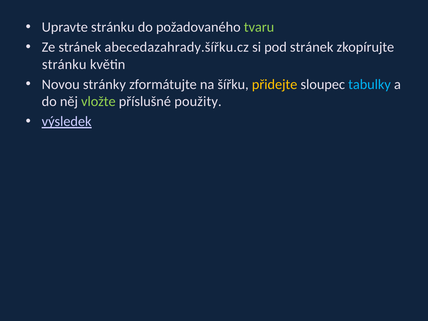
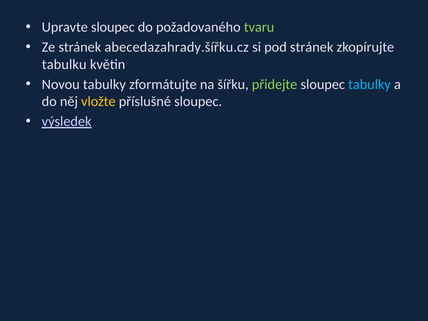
Upravte stránku: stránku -> sloupec
stránku at (64, 64): stránku -> tabulku
Novou stránky: stránky -> tabulky
přidejte colour: yellow -> light green
vložte colour: light green -> yellow
příslušné použity: použity -> sloupec
